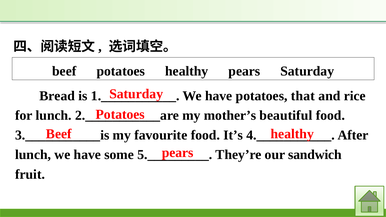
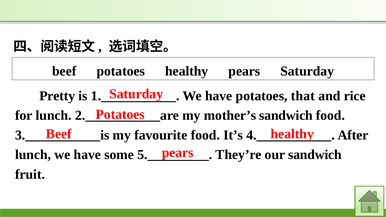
Bread: Bread -> Pretty
mother’s beautiful: beautiful -> sandwich
